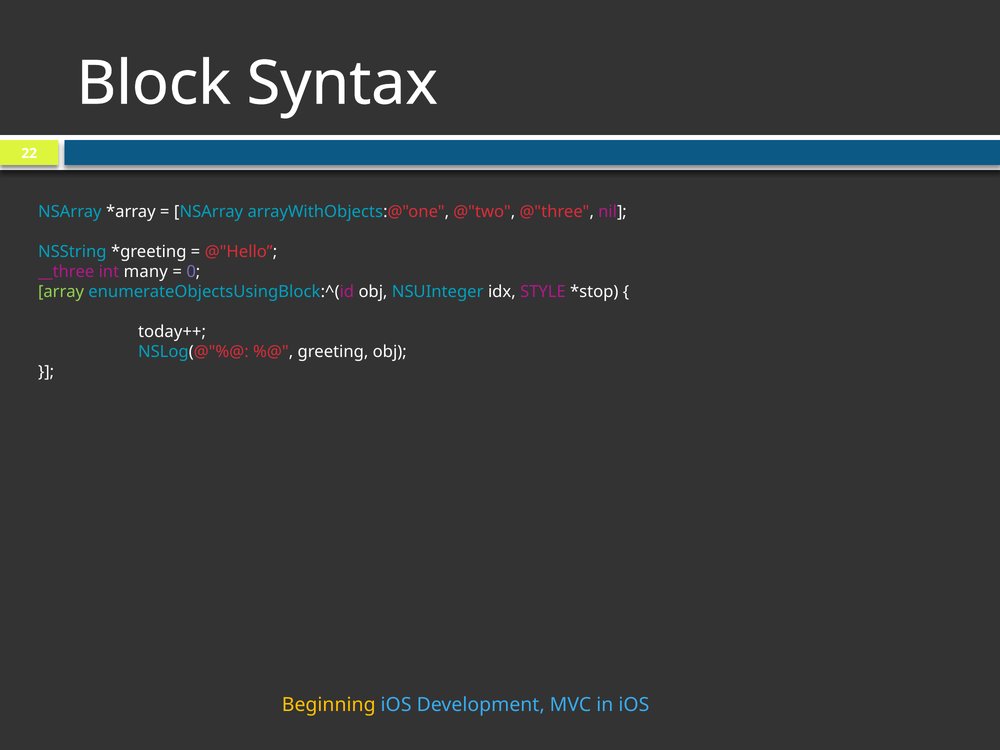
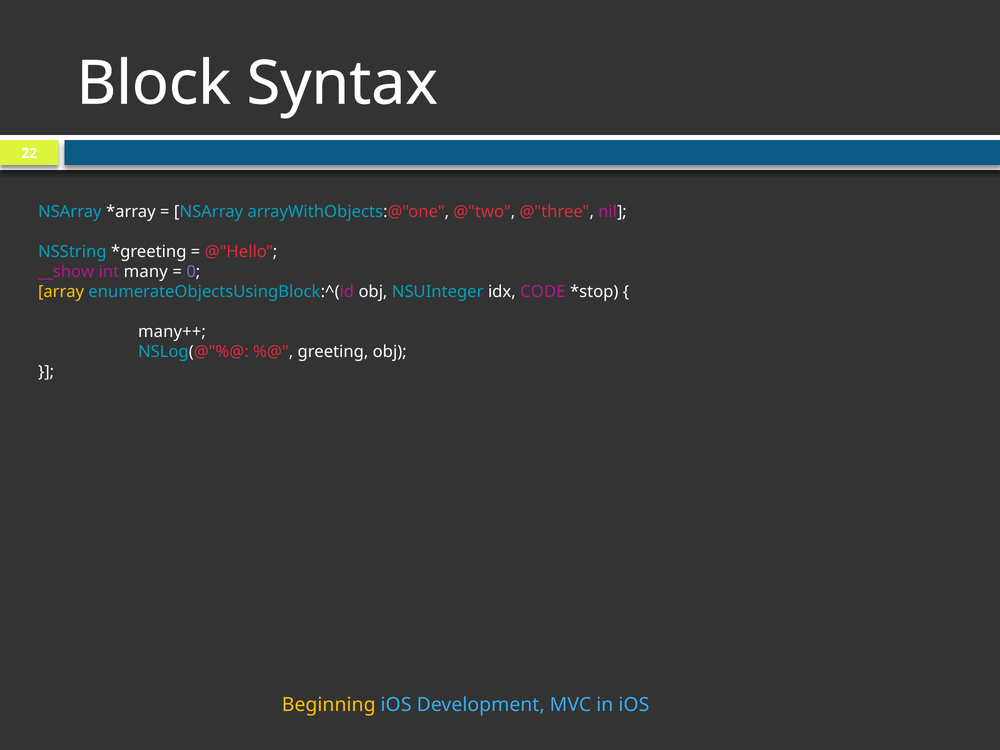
__three: __three -> __show
array colour: light green -> yellow
STYLE: STYLE -> CODE
today++: today++ -> many++
